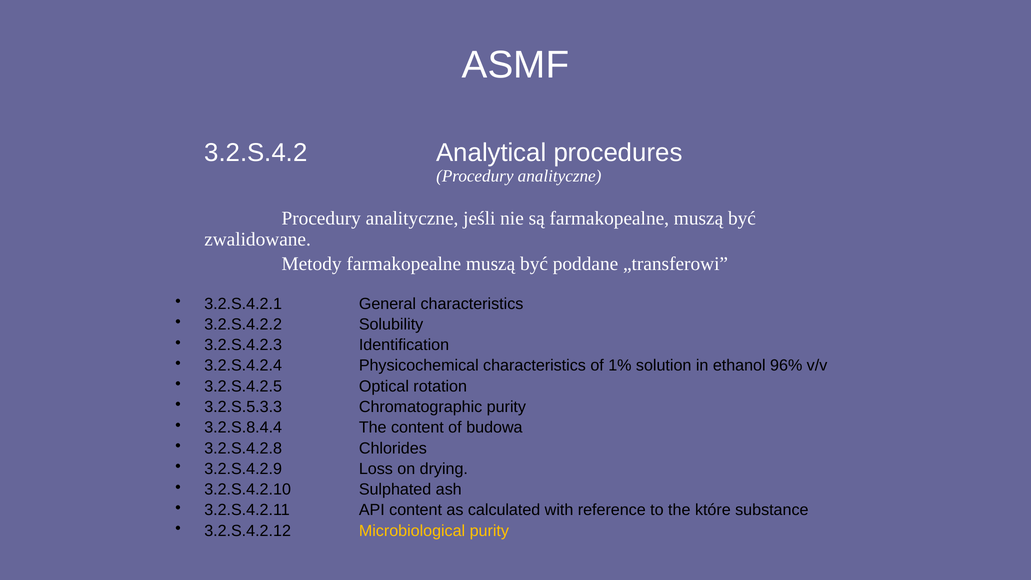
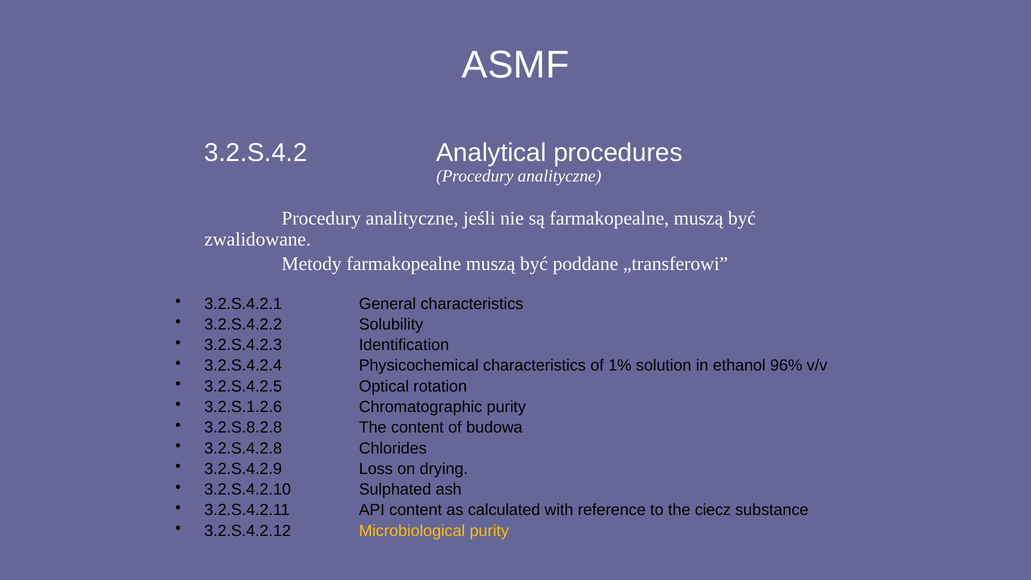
3.2.S.5.3.3: 3.2.S.5.3.3 -> 3.2.S.1.2.6
3.2.S.8.4.4: 3.2.S.8.4.4 -> 3.2.S.8.2.8
które: które -> ciecz
